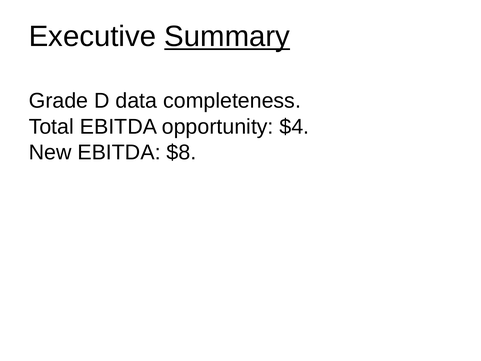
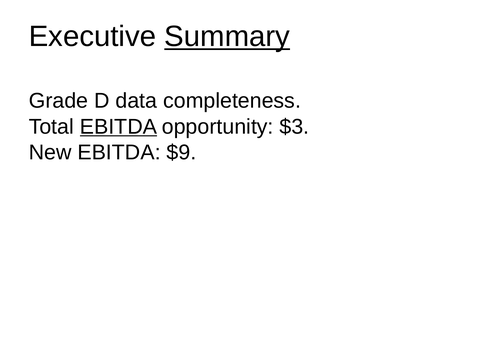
EBITDA at (118, 127) underline: none -> present
$4: $4 -> $3
$8: $8 -> $9
